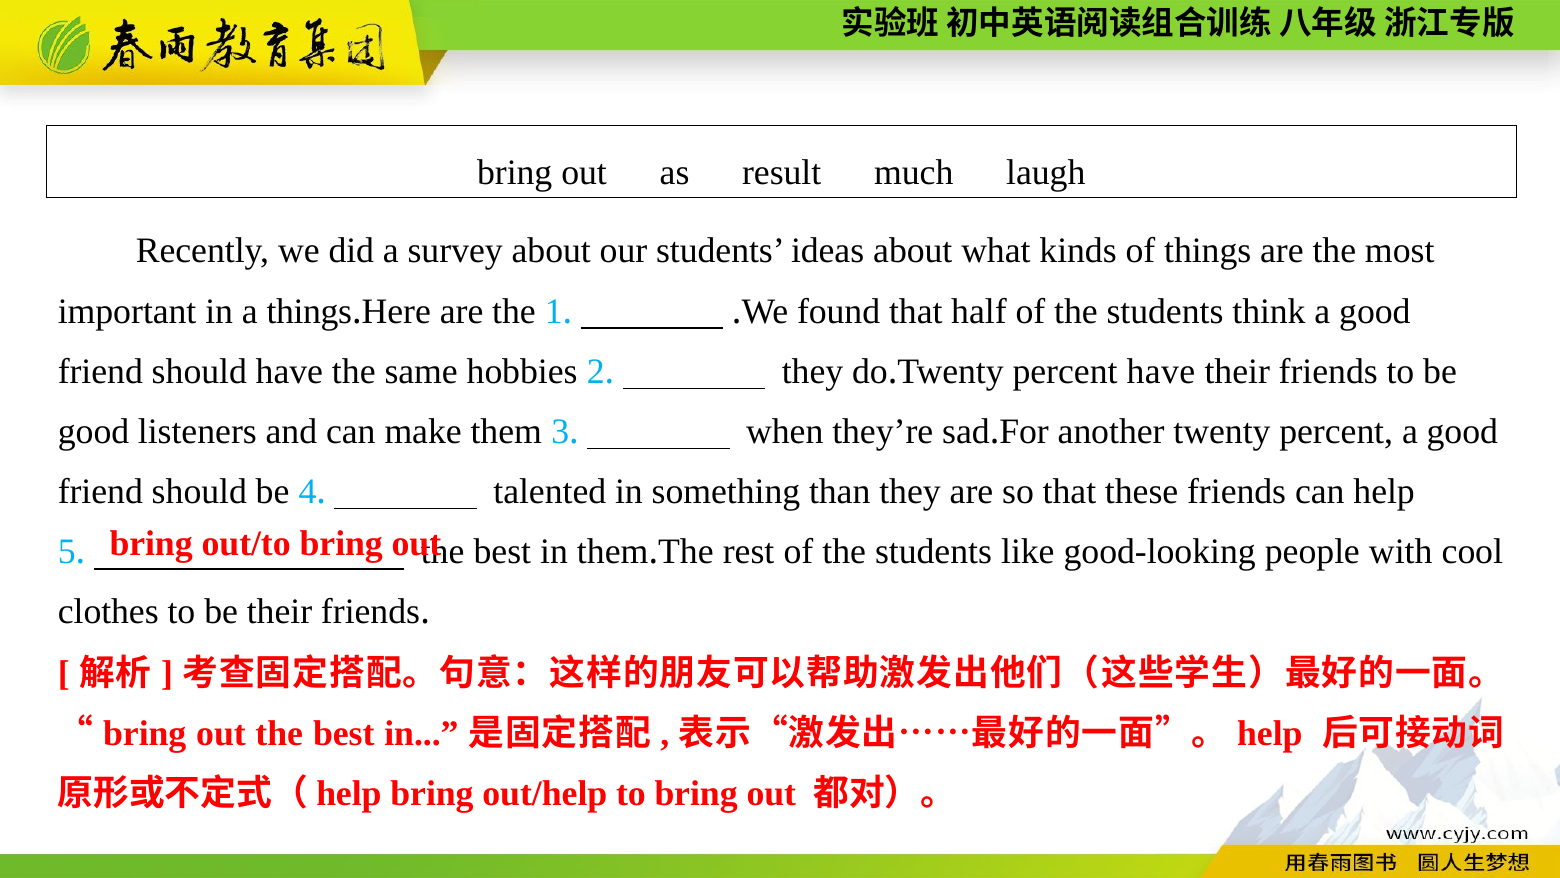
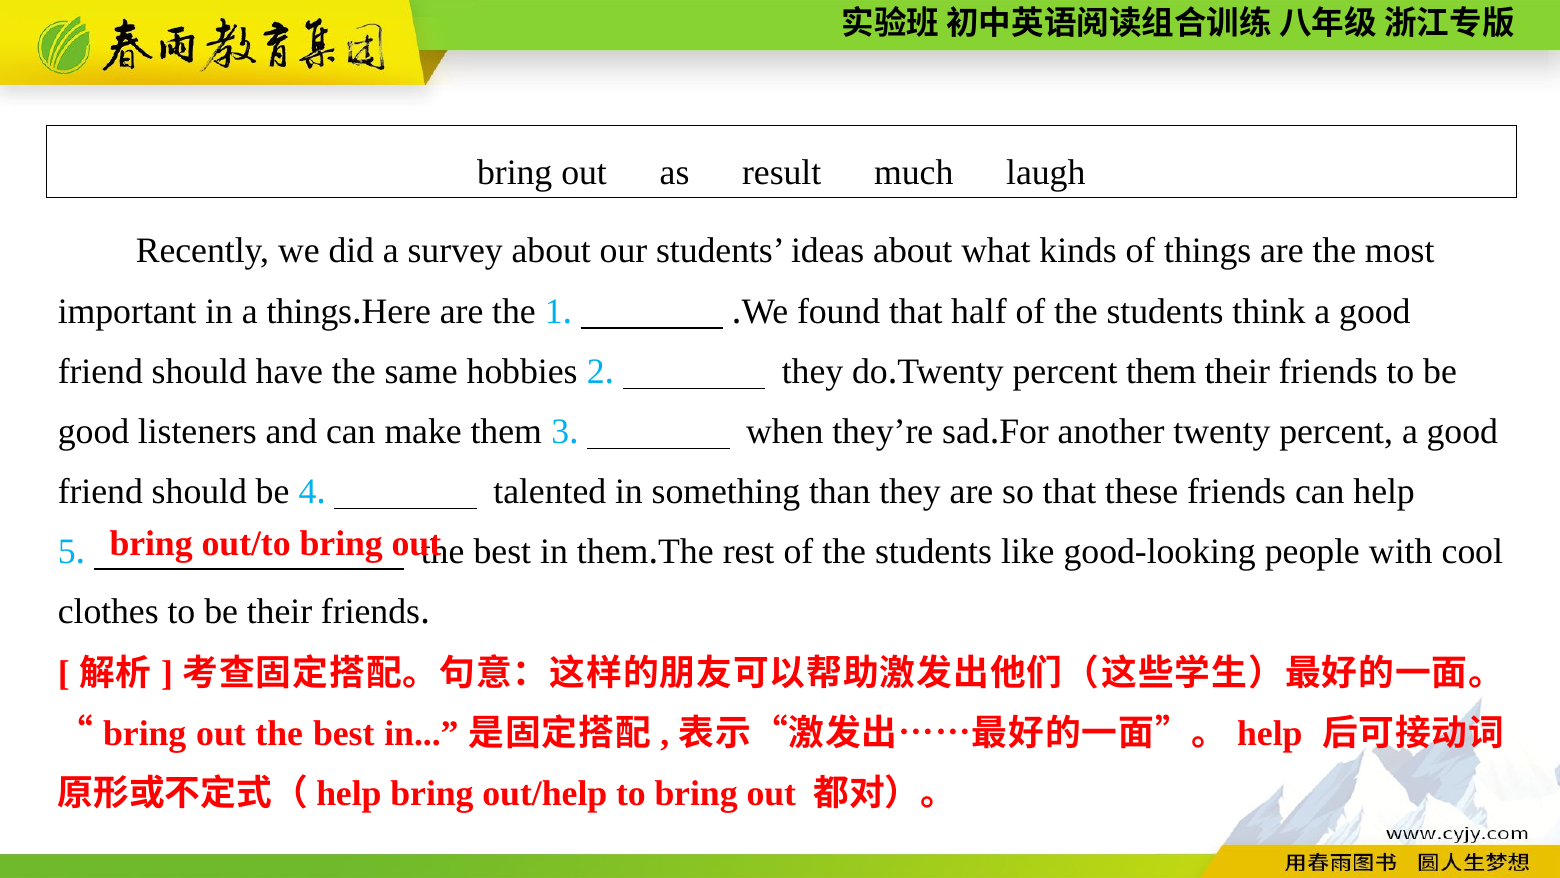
percent have: have -> them
